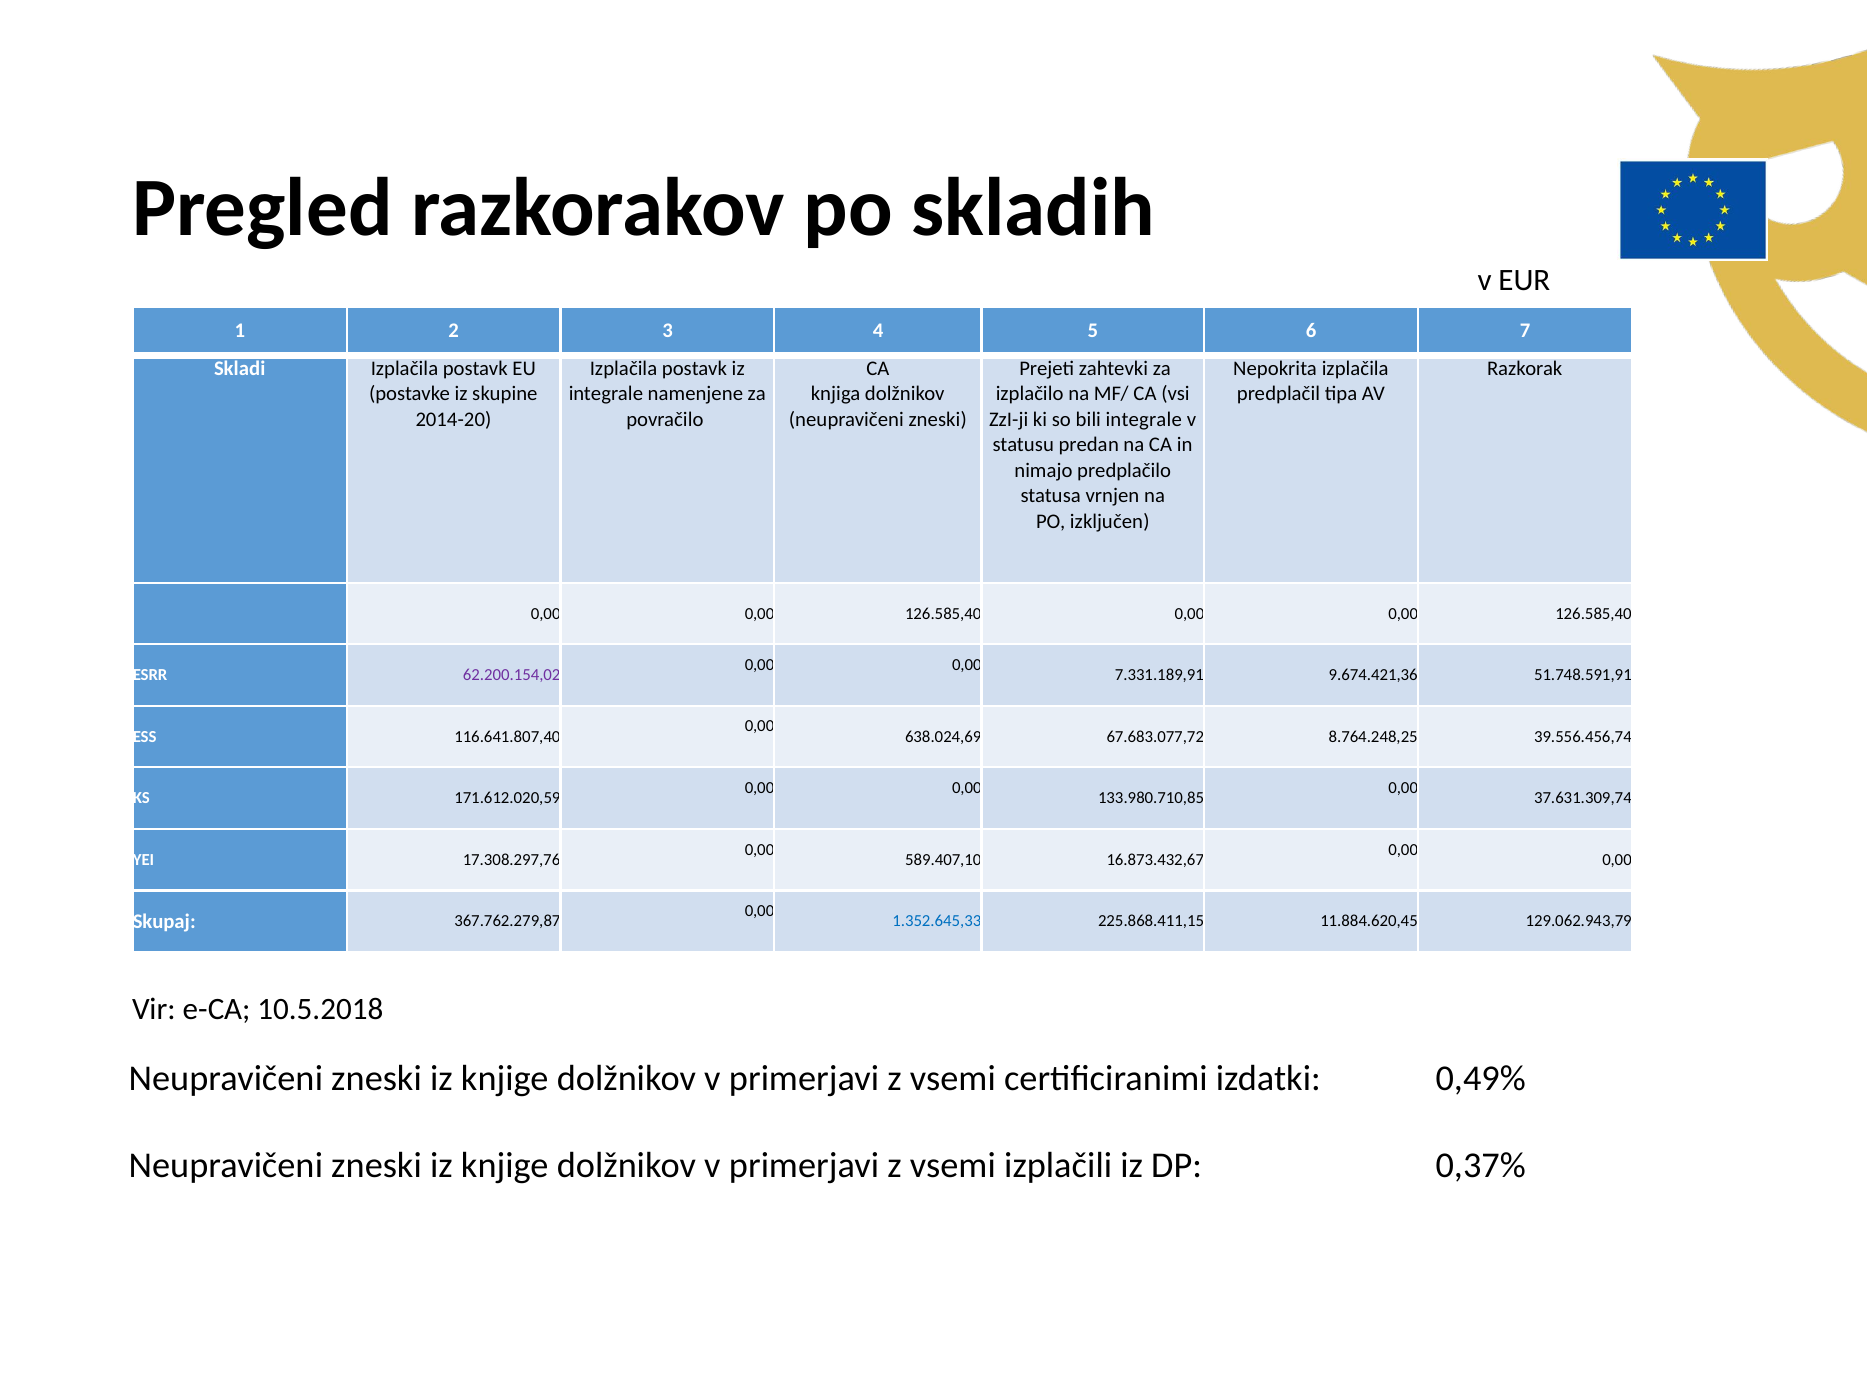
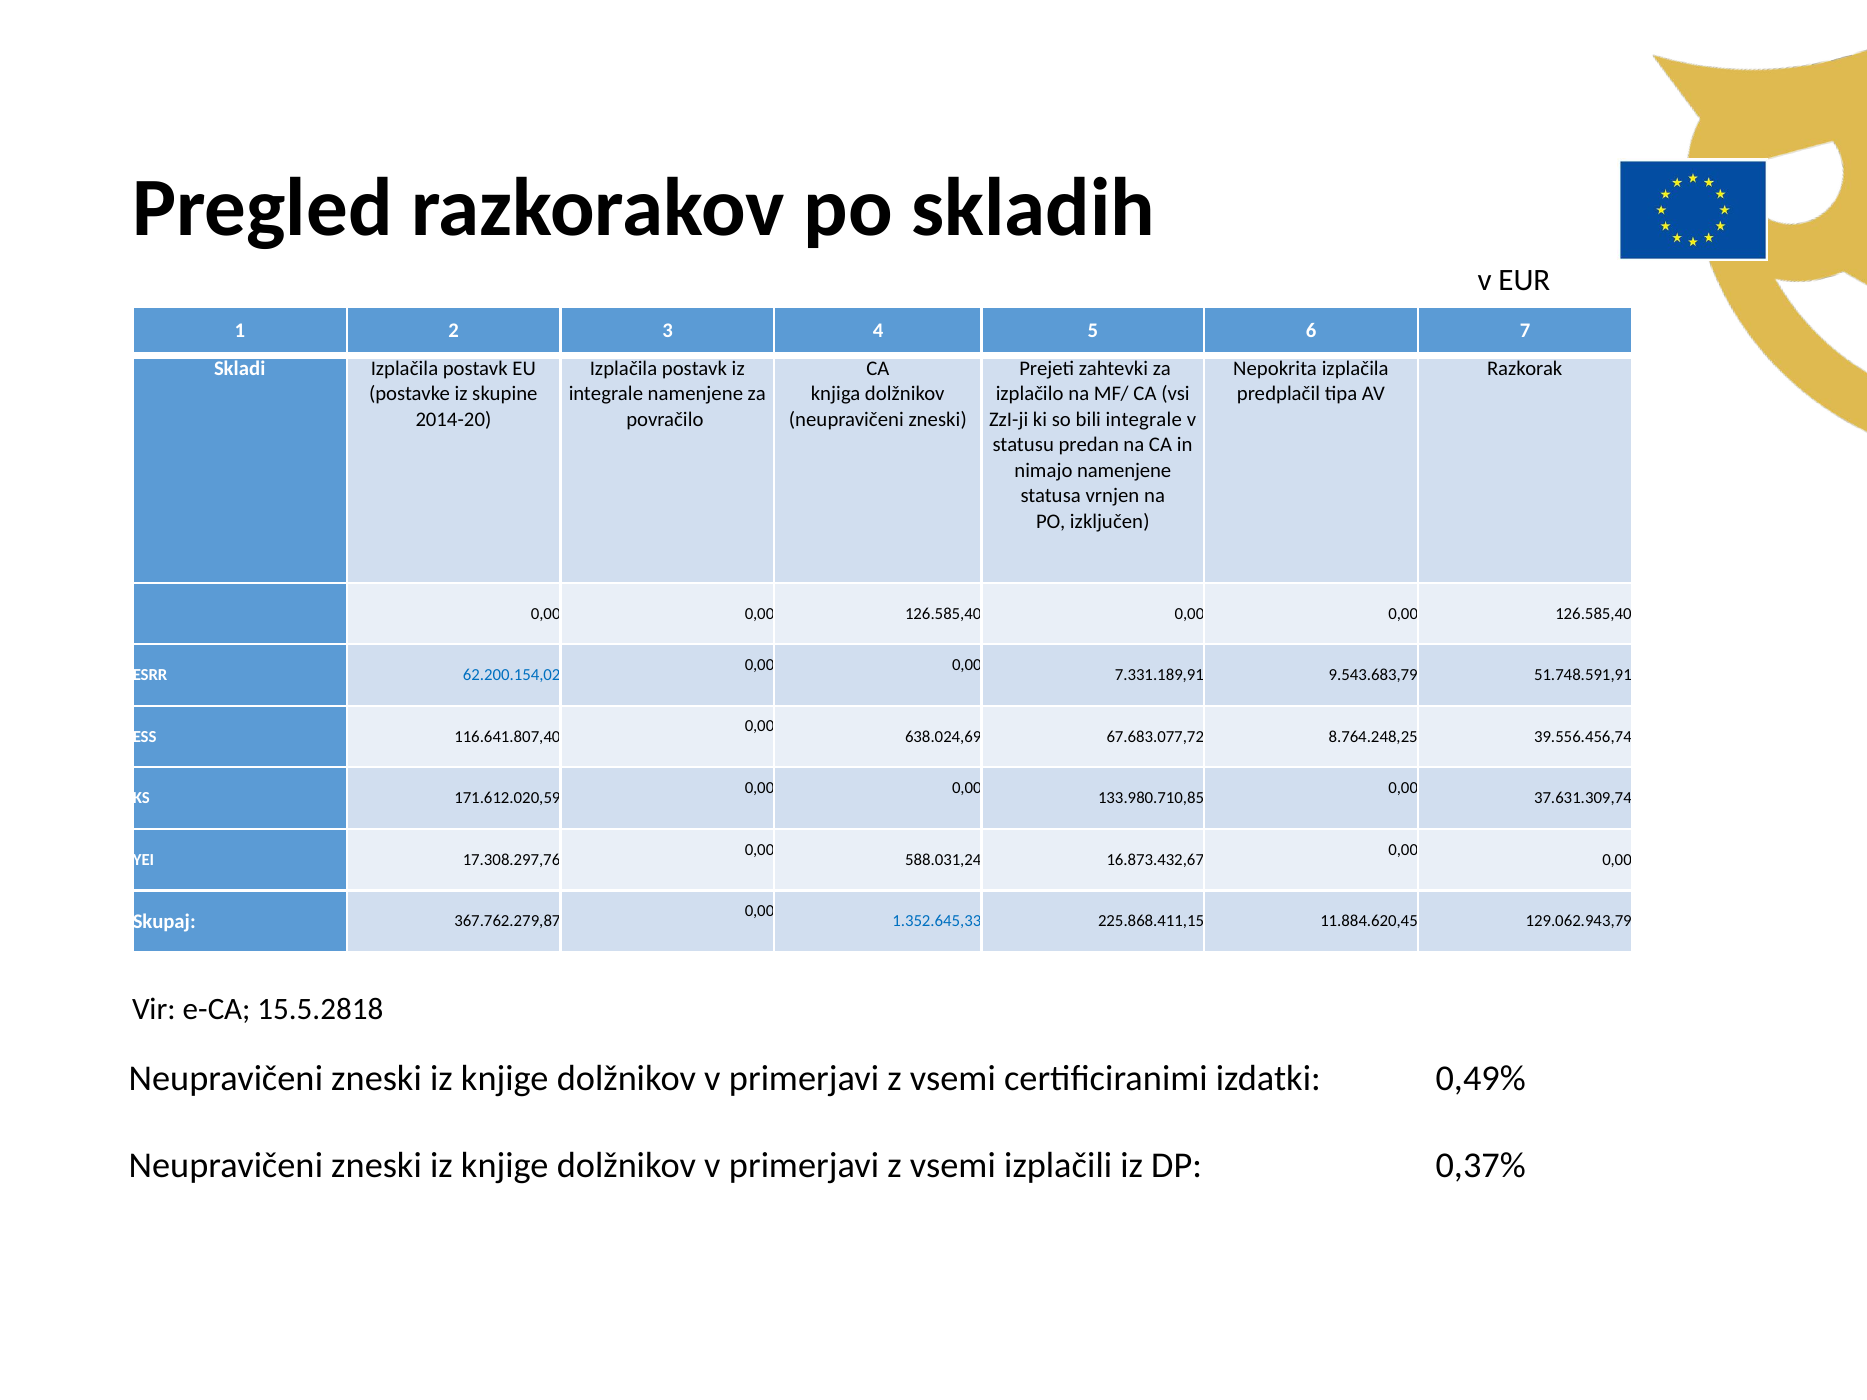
nimajo predplačilo: predplačilo -> namenjene
62.200.154,02 colour: purple -> blue
9.674.421,36: 9.674.421,36 -> 9.543.683,79
589.407,10: 589.407,10 -> 588.031,24
10.5.2018: 10.5.2018 -> 15.5.2818
